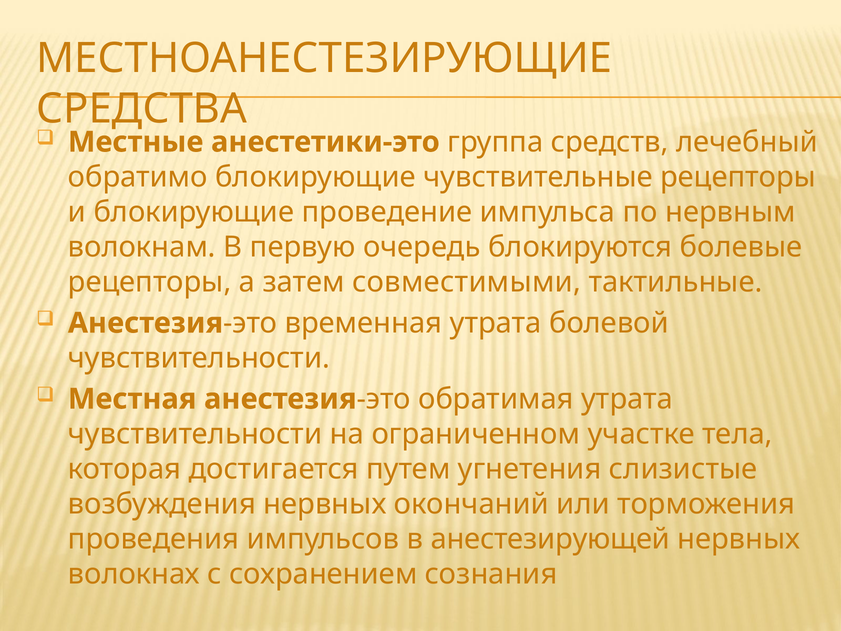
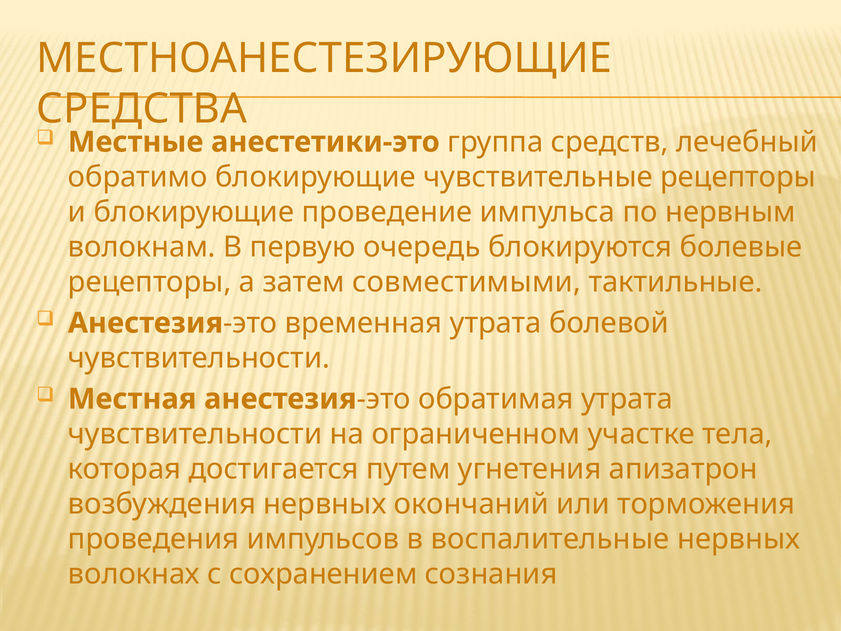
слизистые: слизистые -> апизатрон
анестезирующей: анестезирующей -> воспалительные
